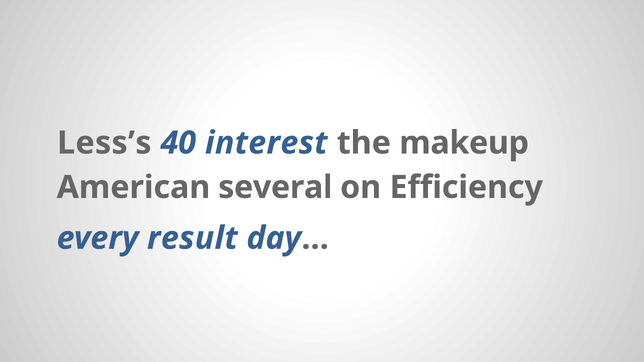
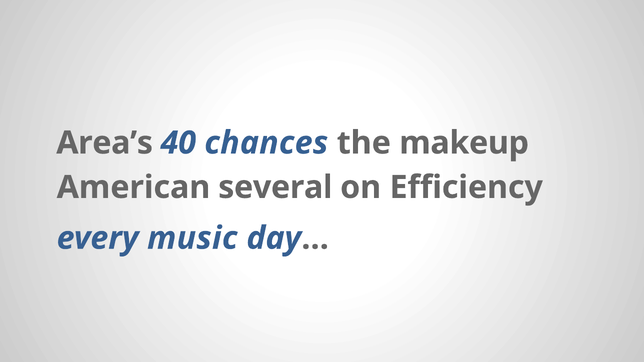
Less’s: Less’s -> Area’s
interest: interest -> chances
result: result -> music
